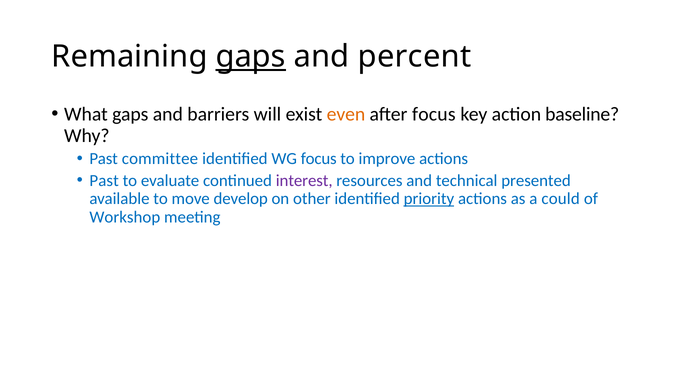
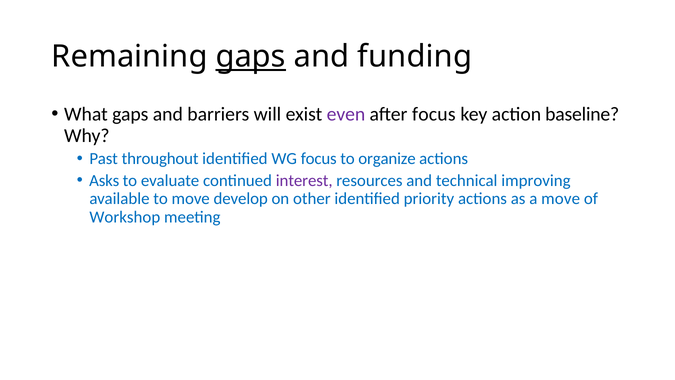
percent: percent -> funding
even colour: orange -> purple
committee: committee -> throughout
improve: improve -> organize
Past at (104, 180): Past -> Asks
presented: presented -> improving
priority underline: present -> none
a could: could -> move
